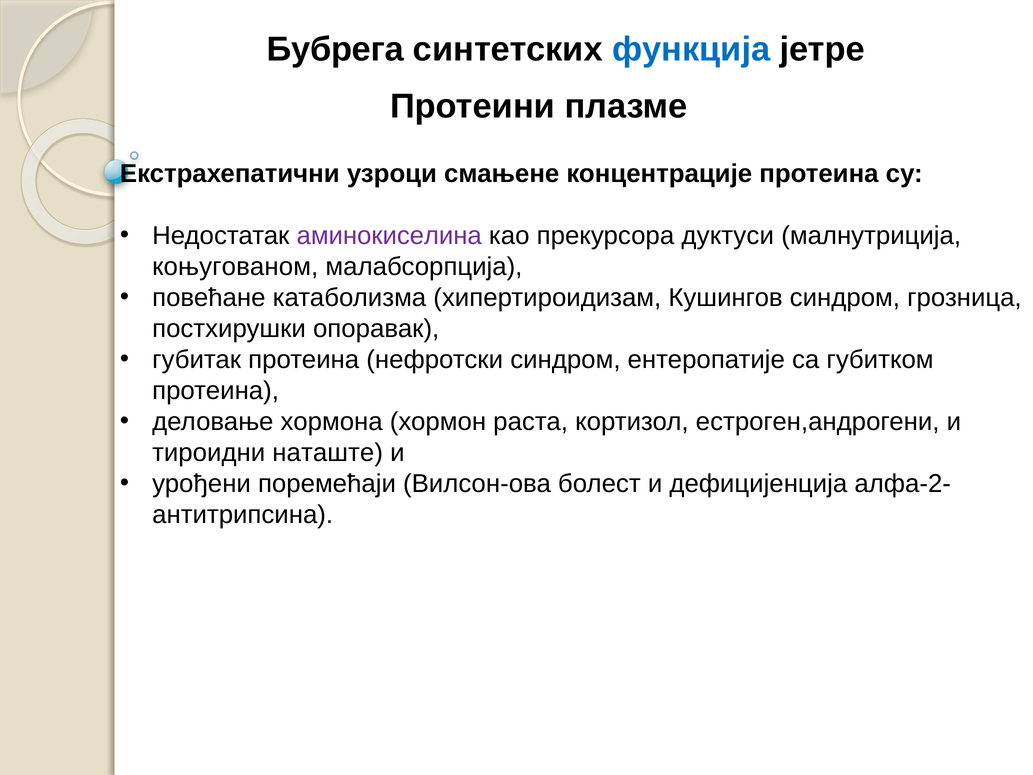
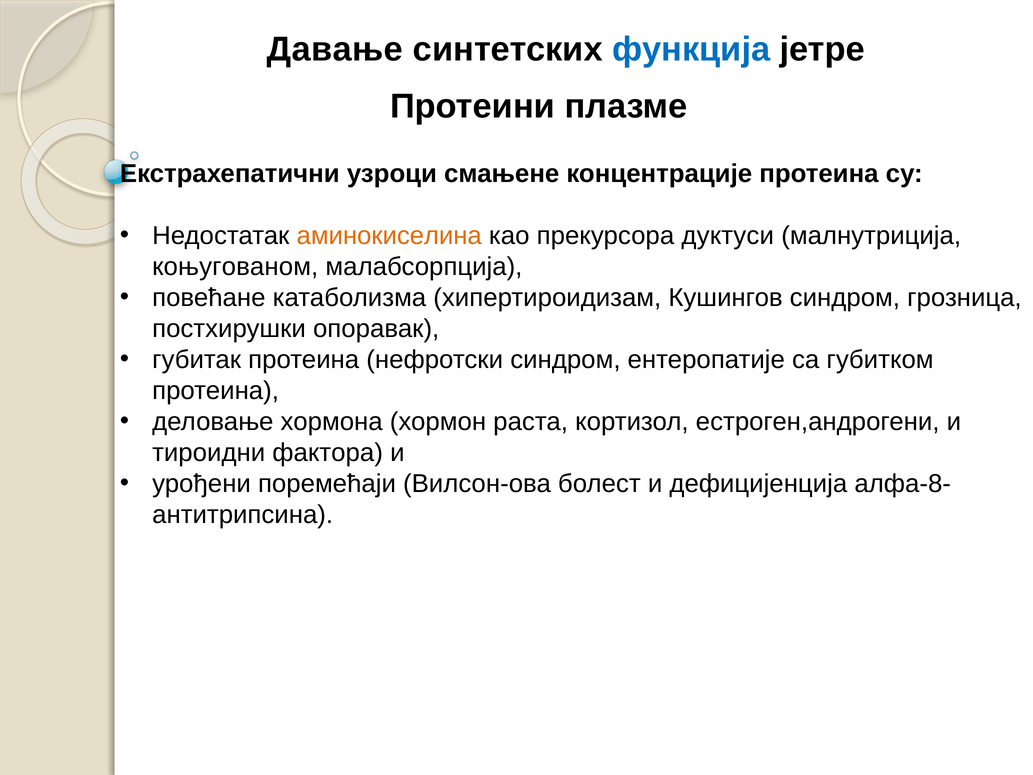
Бубрега: Бубрега -> Давање
аминокиселина colour: purple -> orange
наташте: наташте -> фактора
алфа-2-: алфа-2- -> алфа-8-
